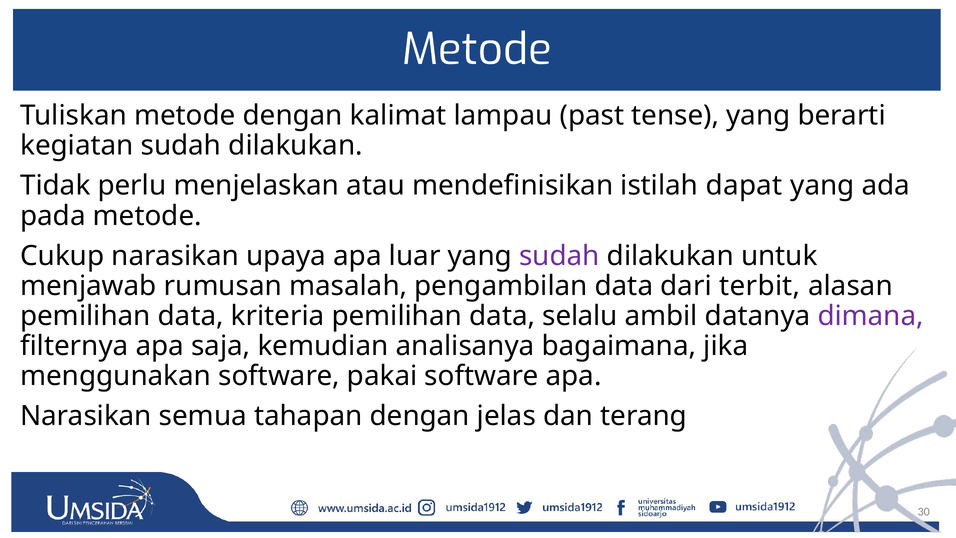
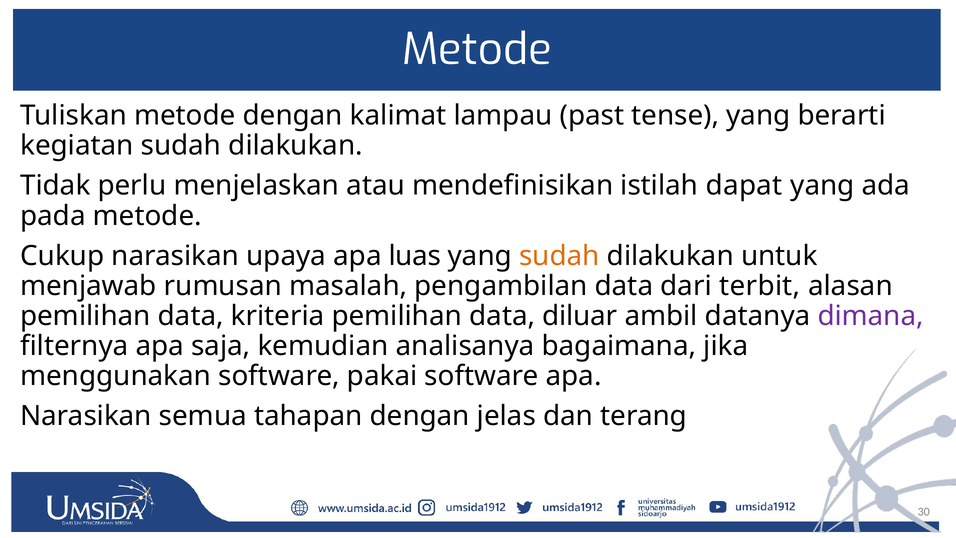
luar: luar -> luas
sudah at (559, 256) colour: purple -> orange
selalu: selalu -> diluar
